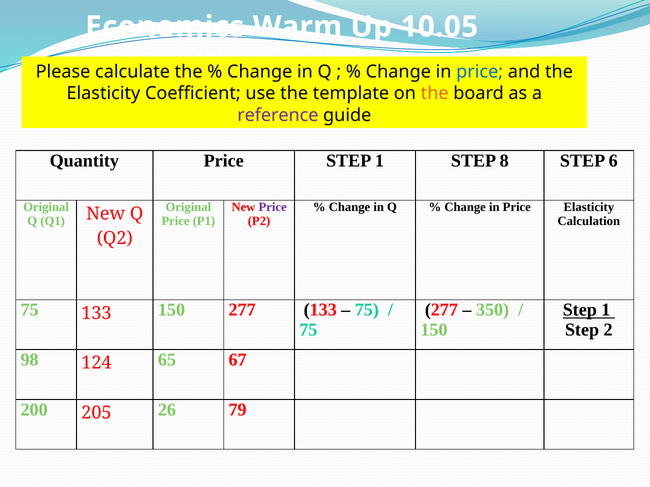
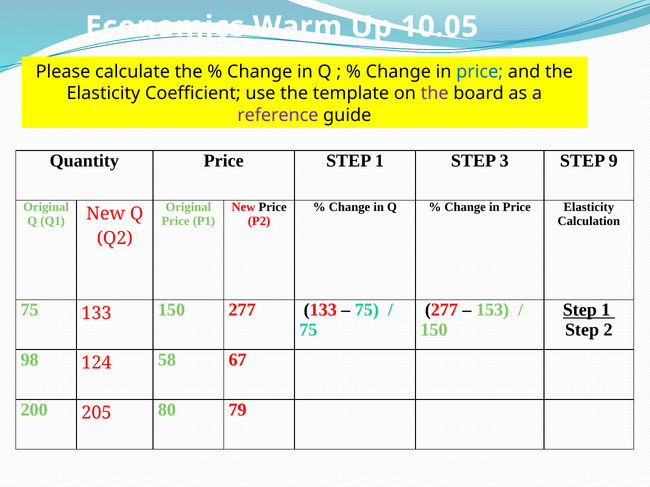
the at (435, 94) colour: orange -> purple
8: 8 -> 3
6: 6 -> 9
Price at (273, 208) colour: purple -> black
350: 350 -> 153
65: 65 -> 58
26: 26 -> 80
